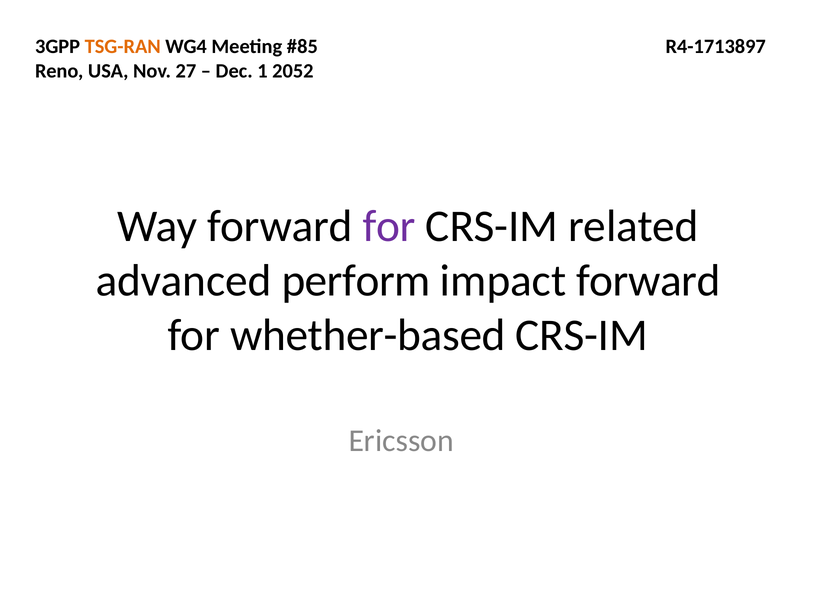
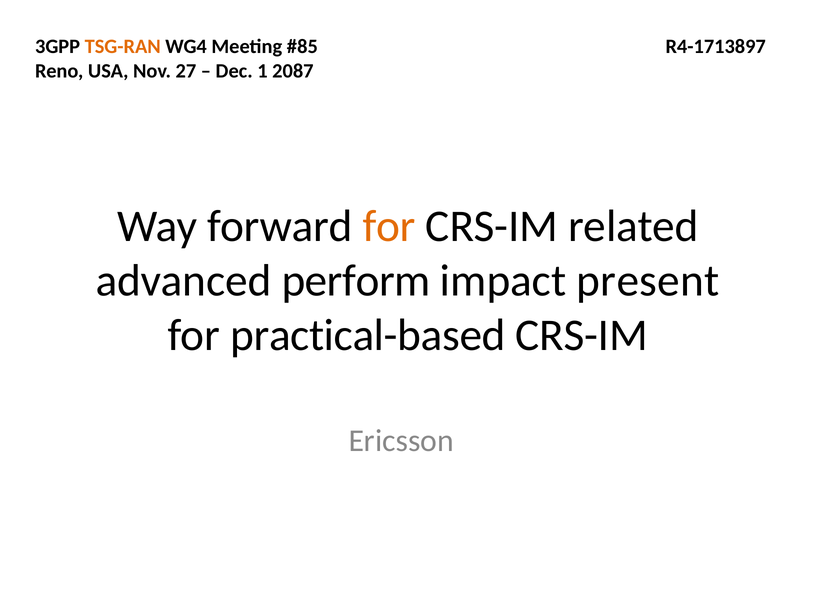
2052: 2052 -> 2087
for at (389, 227) colour: purple -> orange
impact forward: forward -> present
whether-based: whether-based -> practical-based
